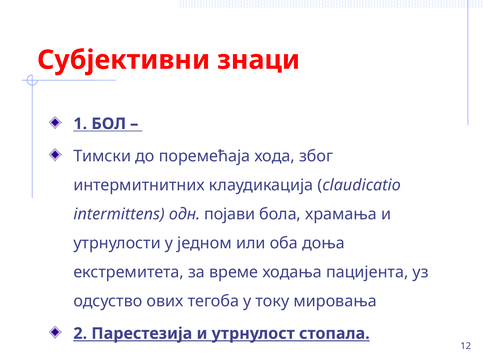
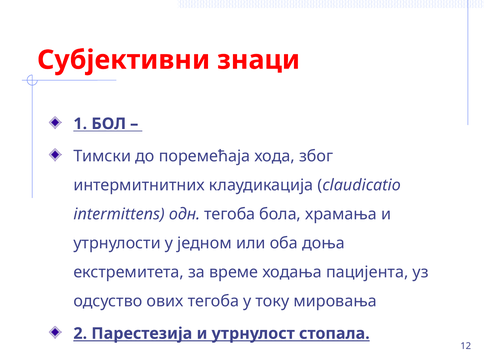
одн појави: појави -> тегоба
